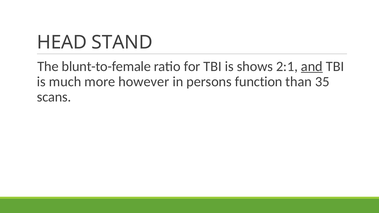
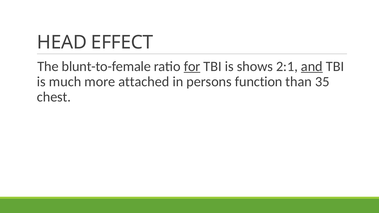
STAND: STAND -> EFFECT
for underline: none -> present
however: however -> attached
scans: scans -> chest
